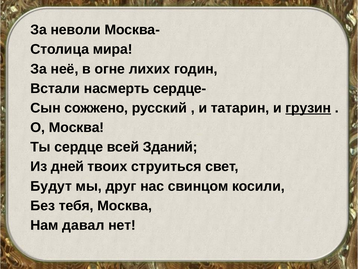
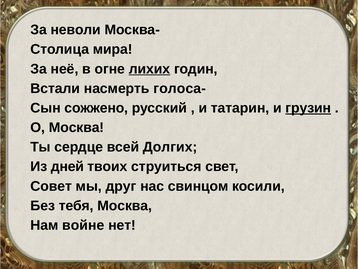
лихих underline: none -> present
сердце-: сердце- -> голоса-
Зданий: Зданий -> Долгих
Будут: Будут -> Совет
давал: давал -> войне
